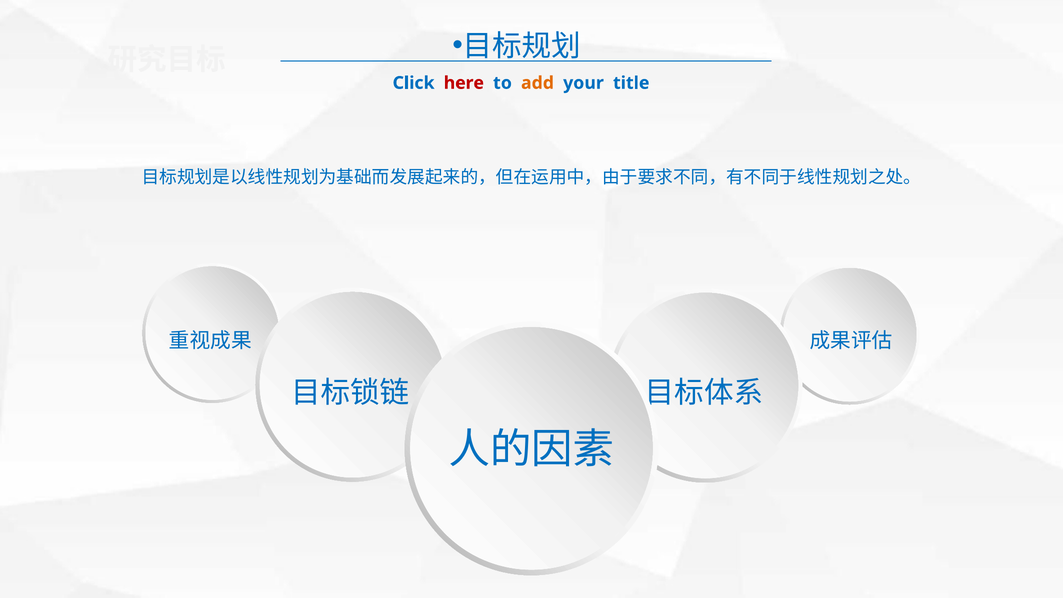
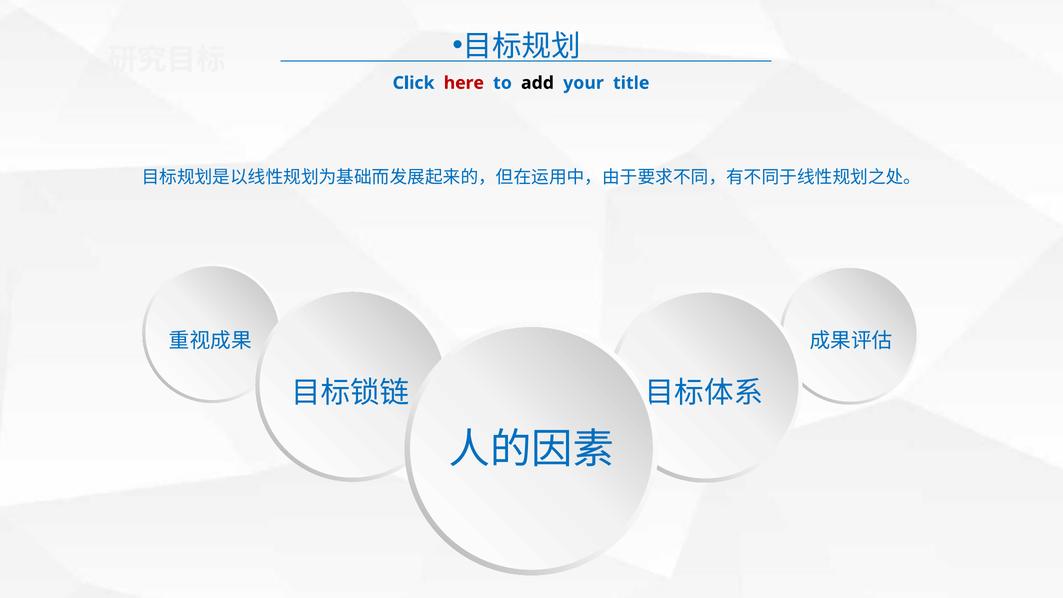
add colour: orange -> black
